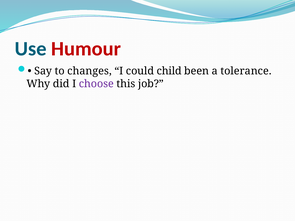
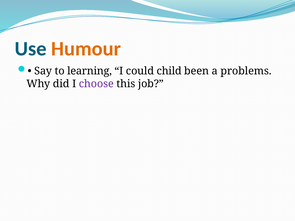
Humour colour: red -> orange
changes: changes -> learning
tolerance: tolerance -> problems
